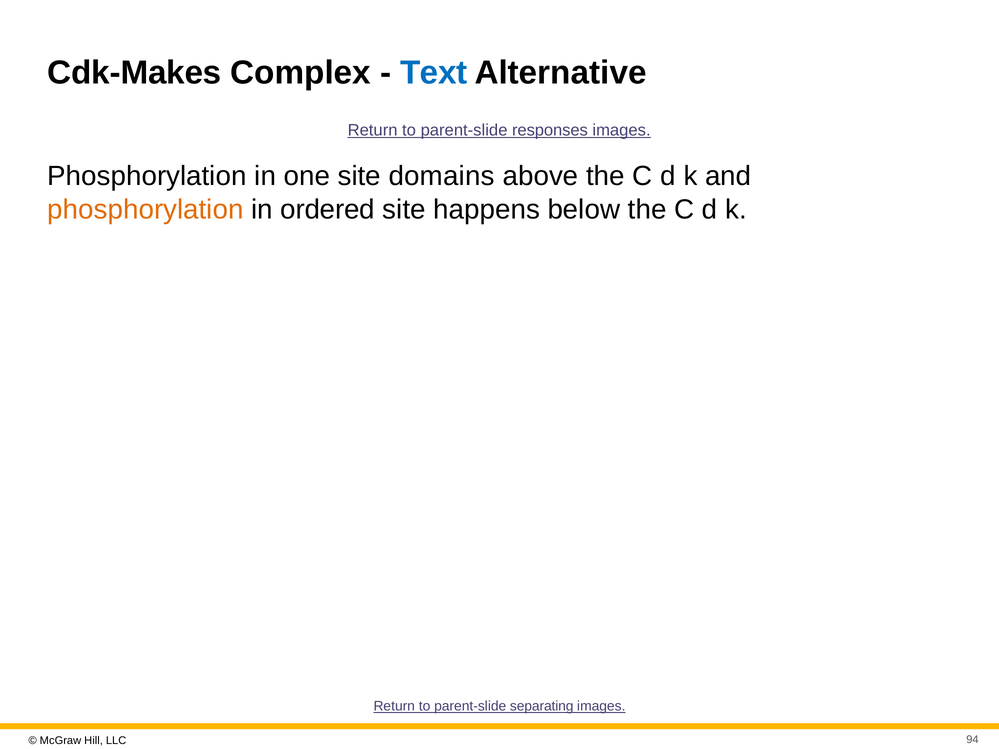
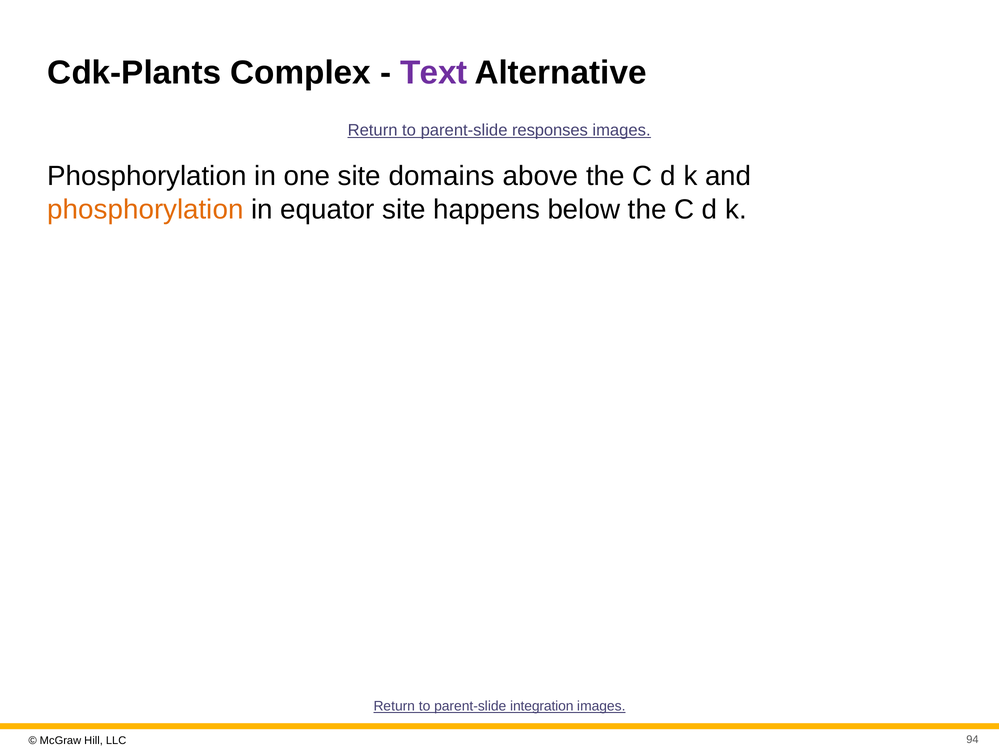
Cdk-Makes: Cdk-Makes -> Cdk-Plants
Text colour: blue -> purple
ordered: ordered -> equator
separating: separating -> integration
